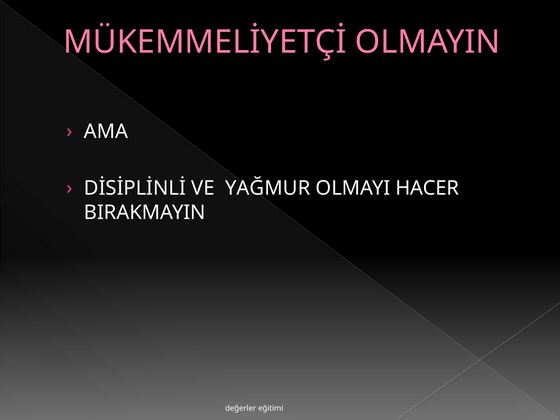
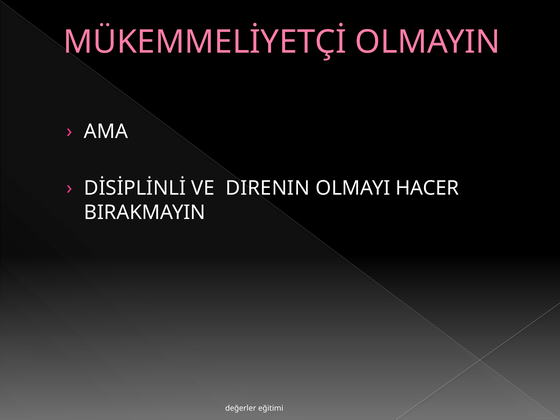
YAĞMUR: YAĞMUR -> DIRENIN
